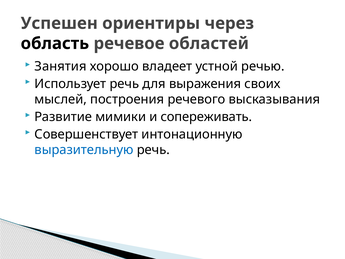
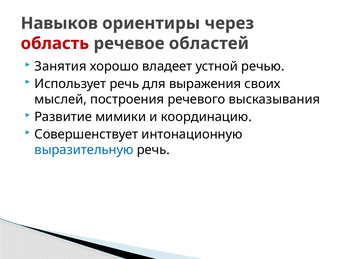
Успешен: Успешен -> Навыков
область colour: black -> red
сопереживать: сопереживать -> координацию
